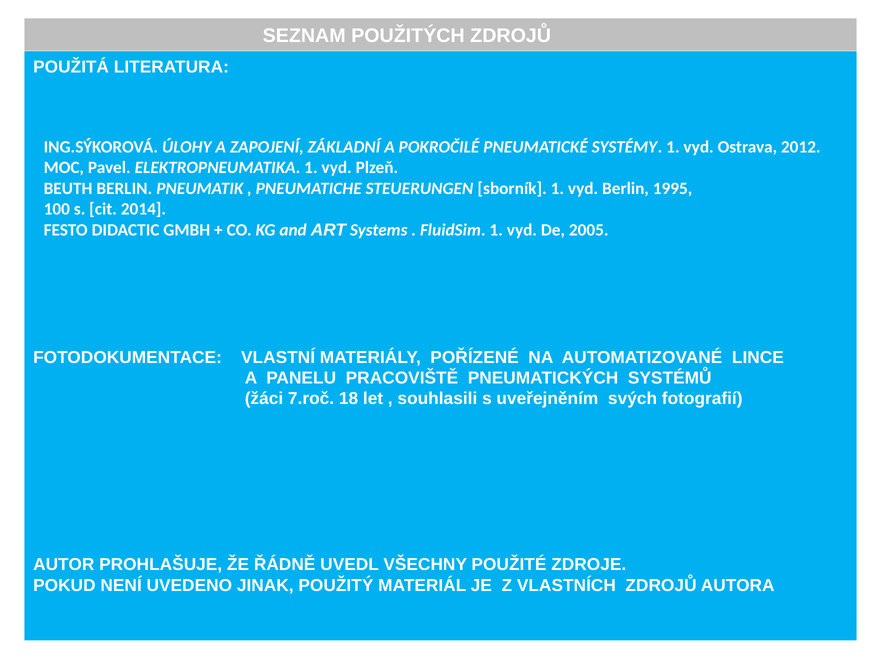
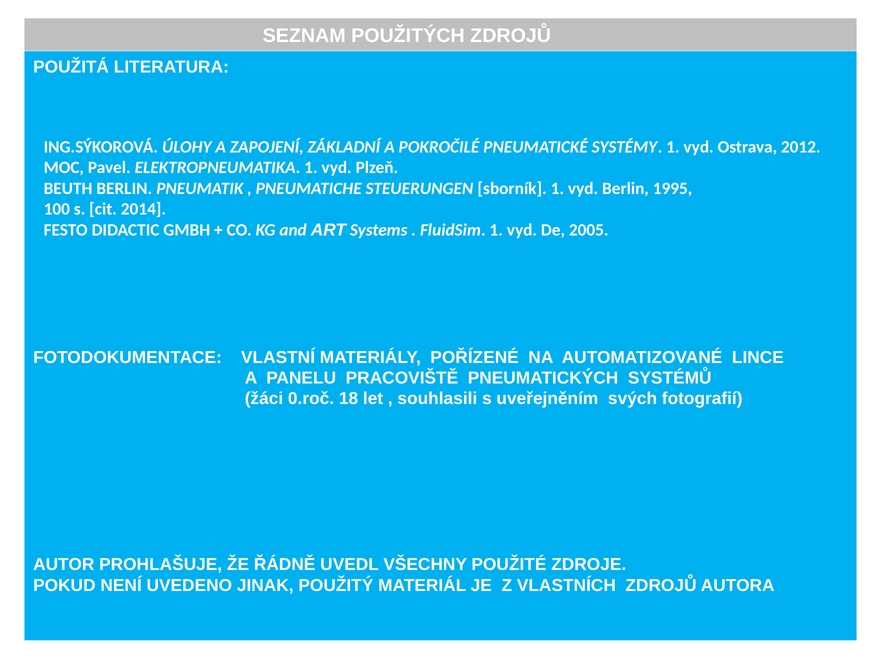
7.roč: 7.roč -> 0.roč
